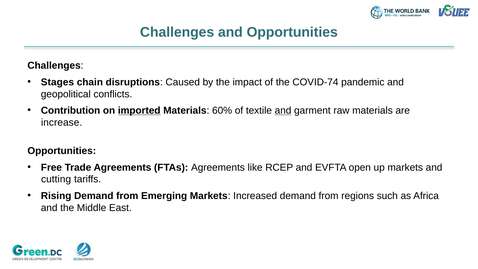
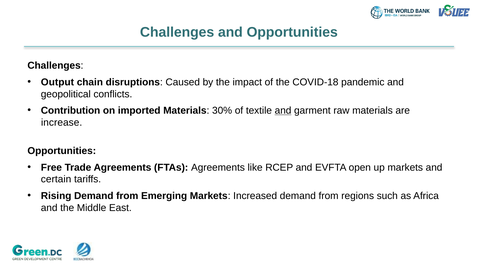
Stages: Stages -> Output
COVID-74: COVID-74 -> COVID-18
imported underline: present -> none
60%: 60% -> 30%
cutting: cutting -> certain
